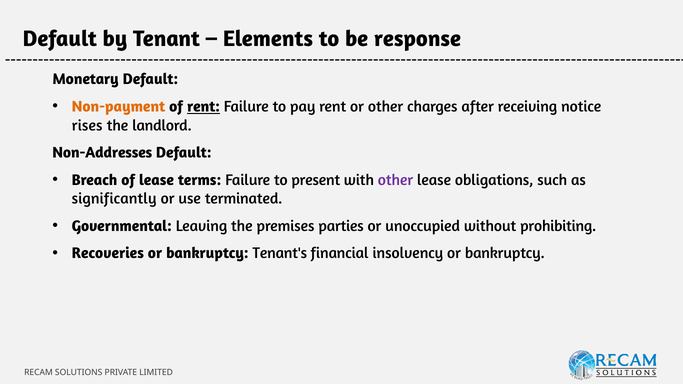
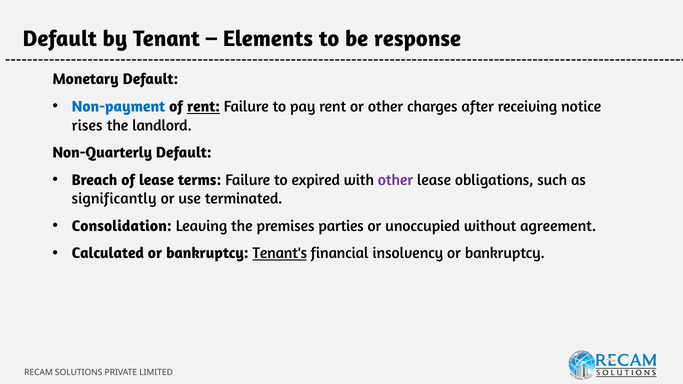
Non-payment colour: orange -> blue
Non-Addresses: Non-Addresses -> Non-Quarterly
present: present -> expired
Governmental: Governmental -> Consolidation
prohibiting: prohibiting -> agreement
Recoveries: Recoveries -> Calculated
Tenant's underline: none -> present
